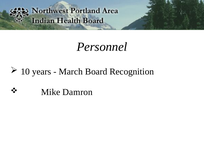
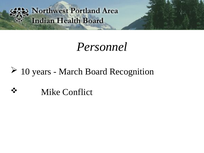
Damron: Damron -> Conflict
